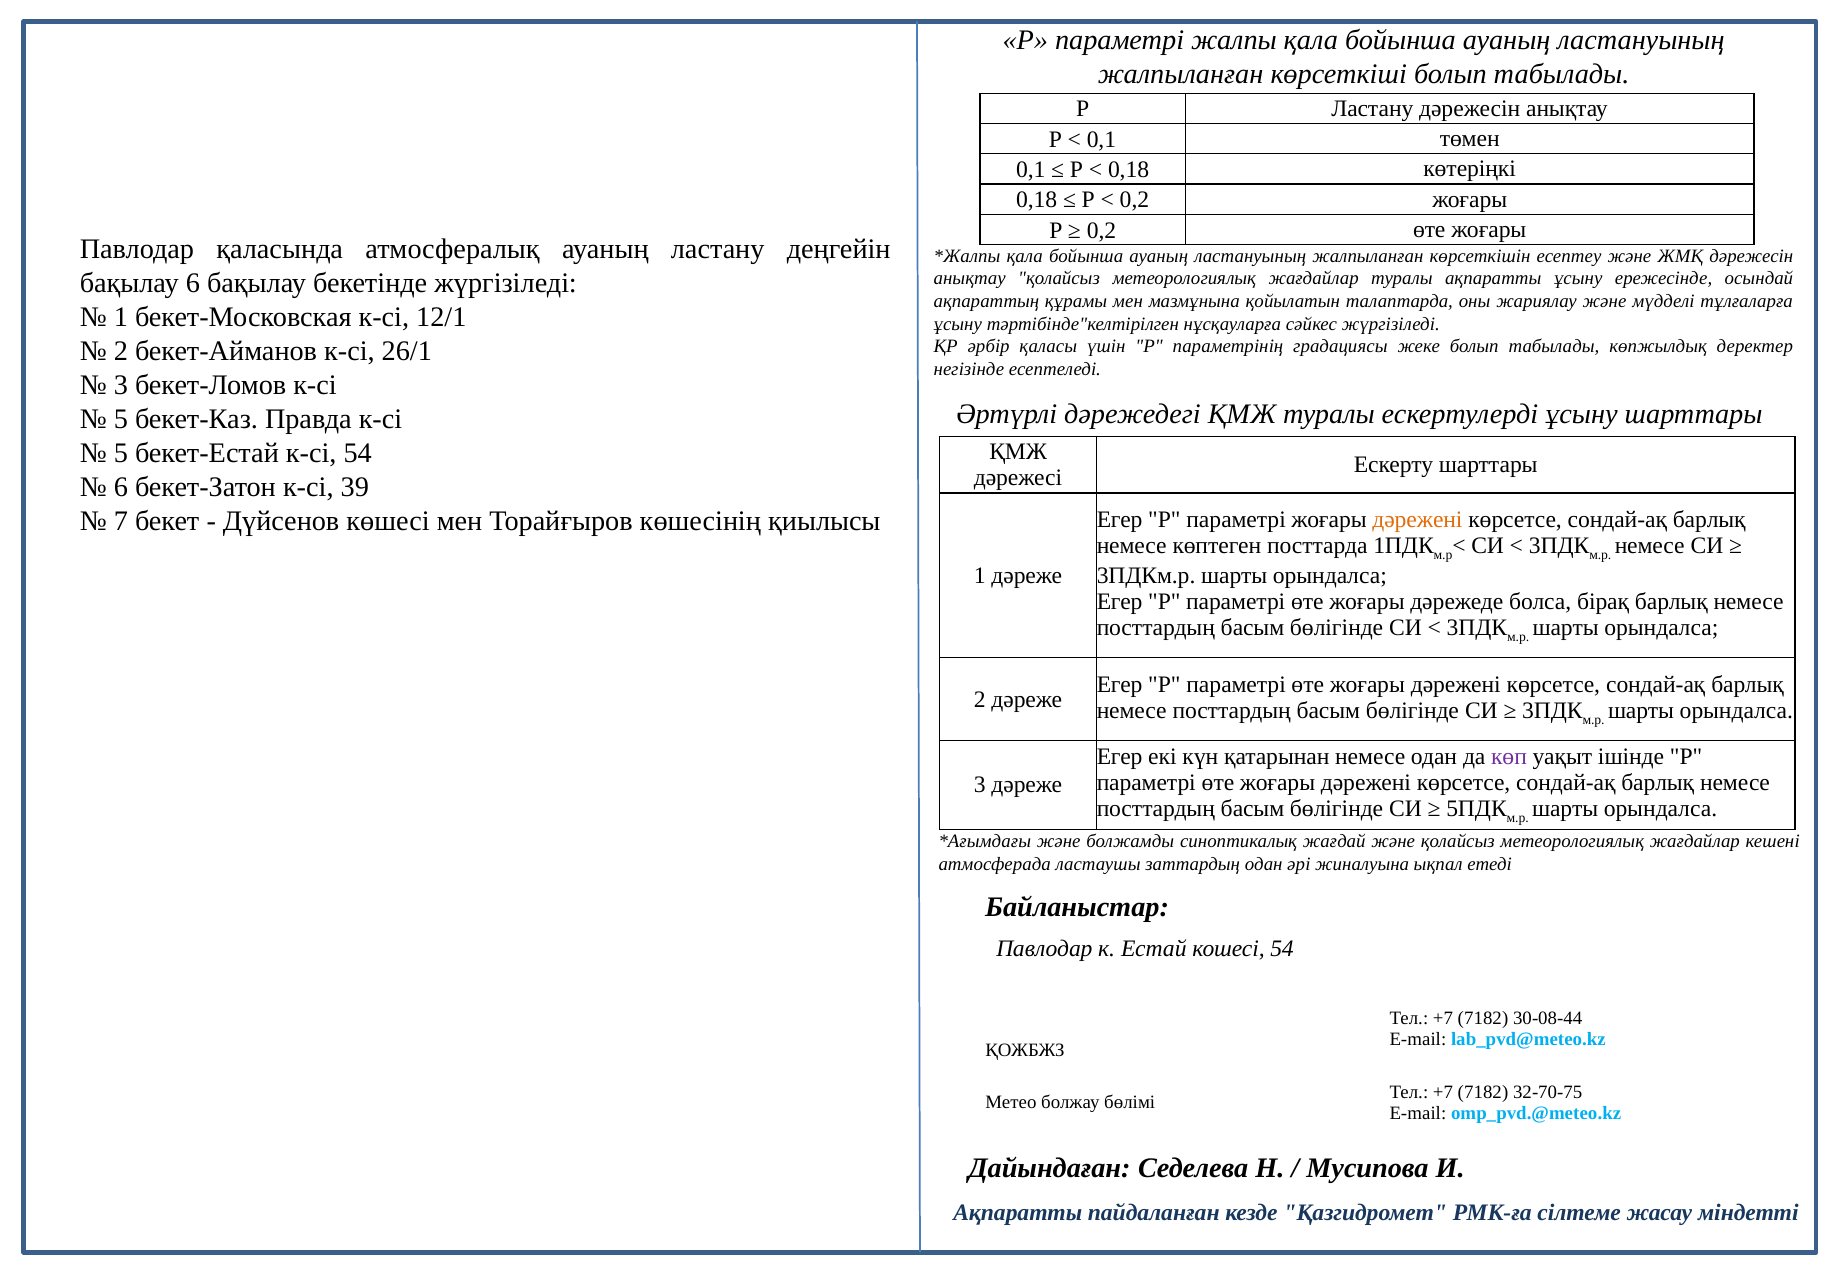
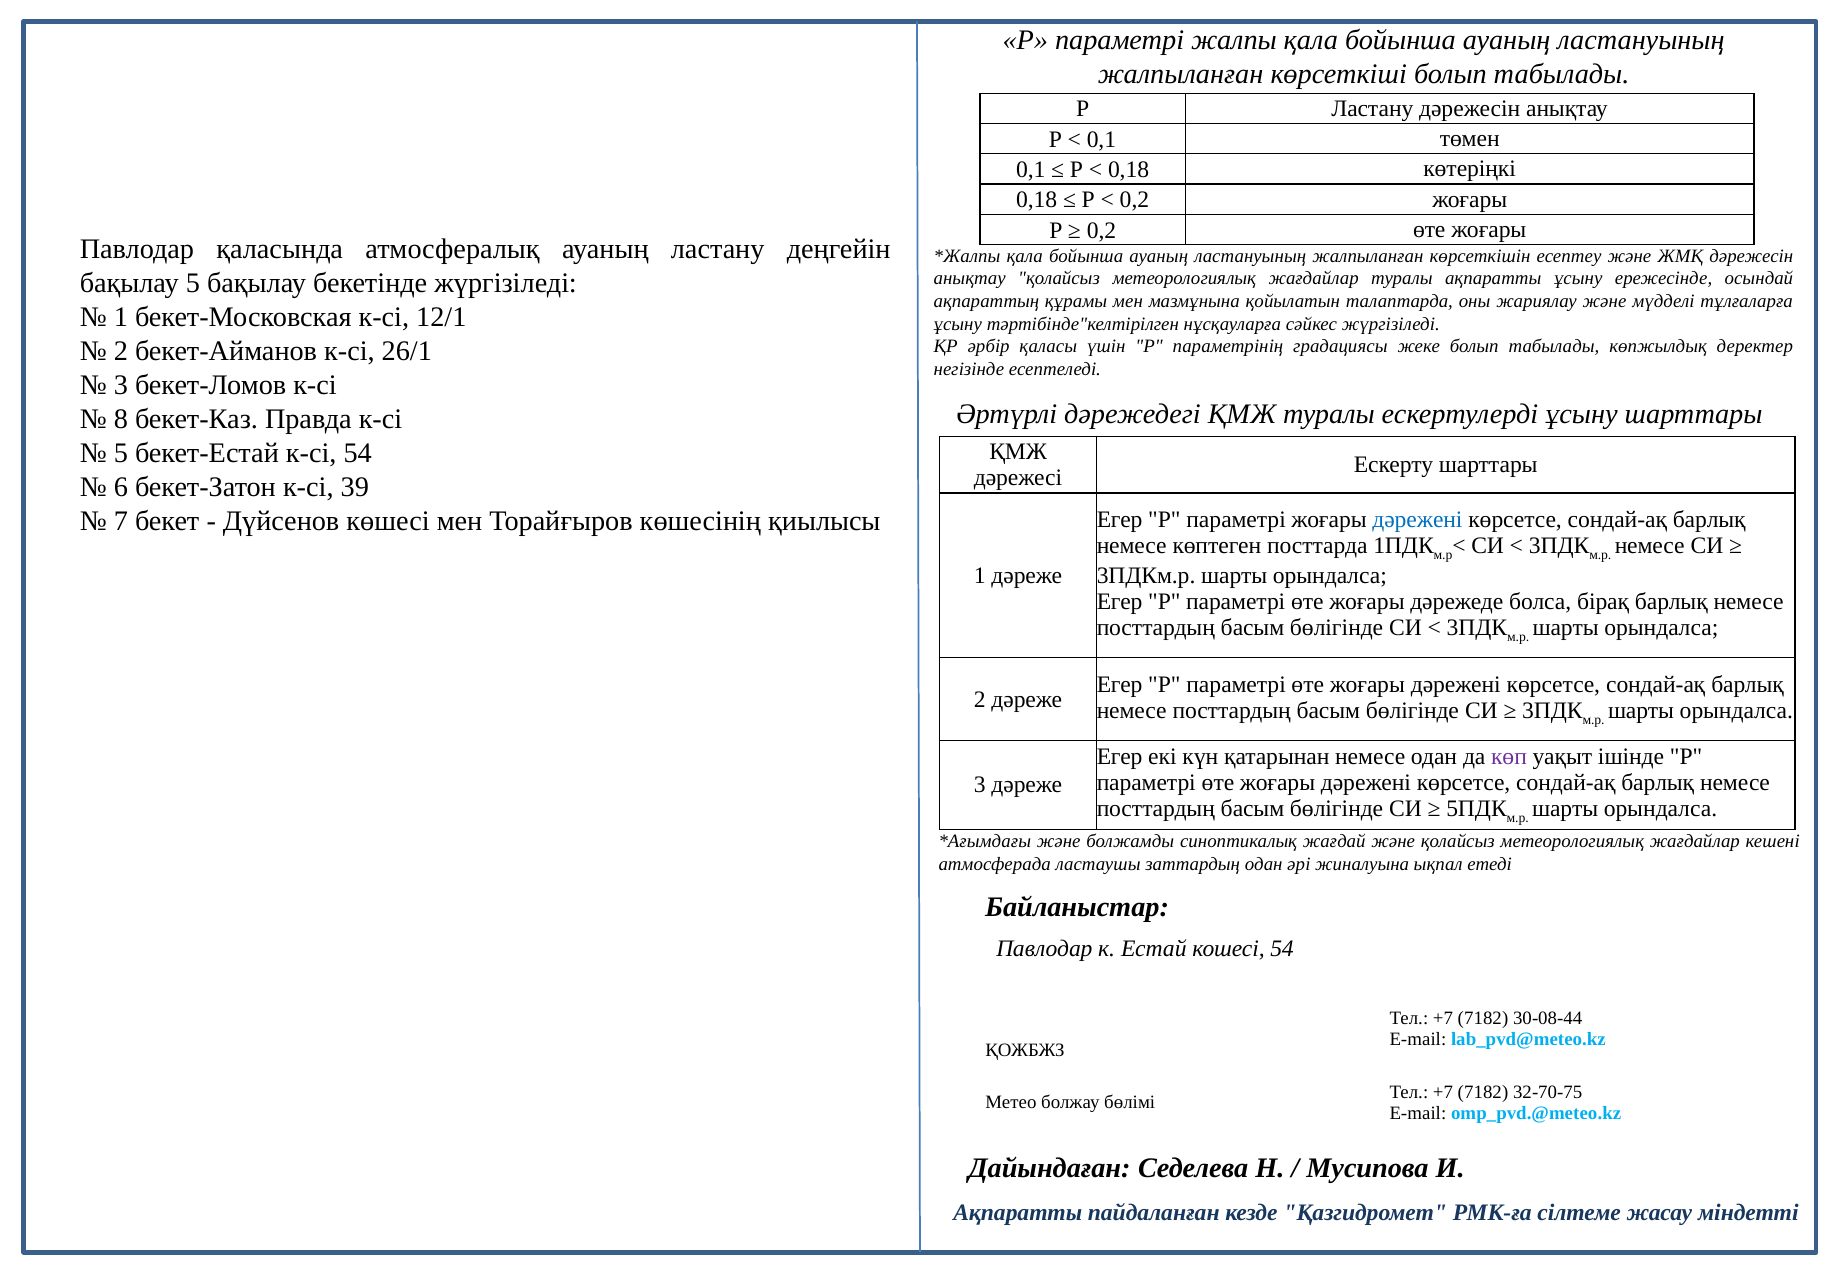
бақылау 6: 6 -> 5
5 at (121, 419): 5 -> 8
дәрежені at (1417, 520) colour: orange -> blue
